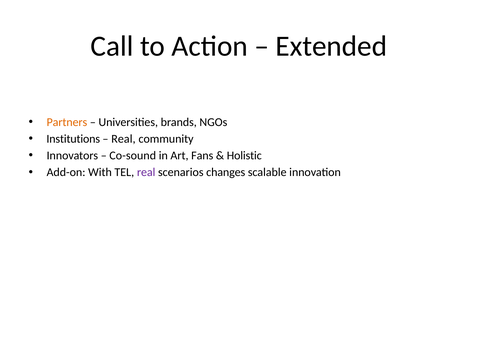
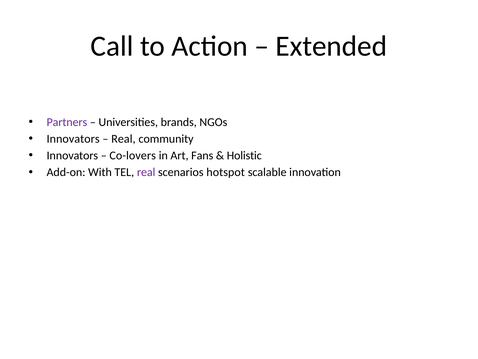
Partners colour: orange -> purple
Institutions at (73, 139): Institutions -> Innovators
Co-sound: Co-sound -> Co-lovers
changes: changes -> hotspot
